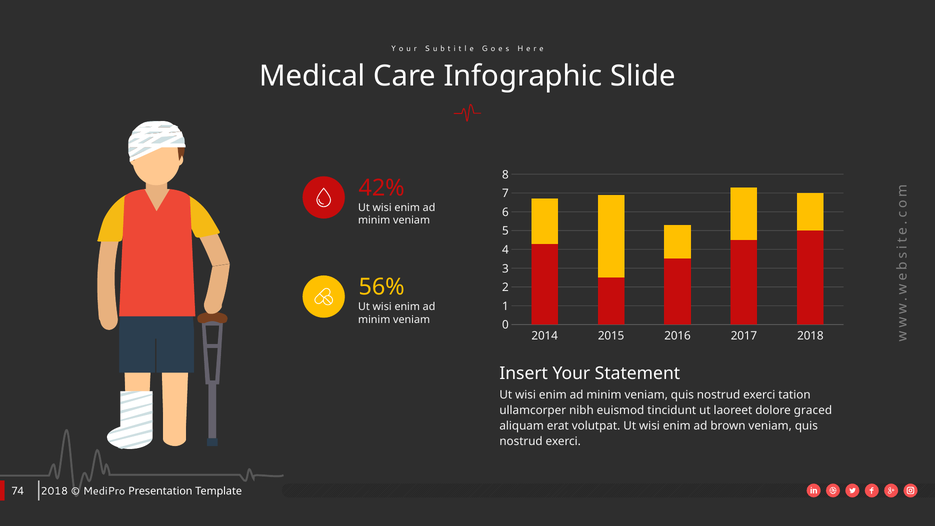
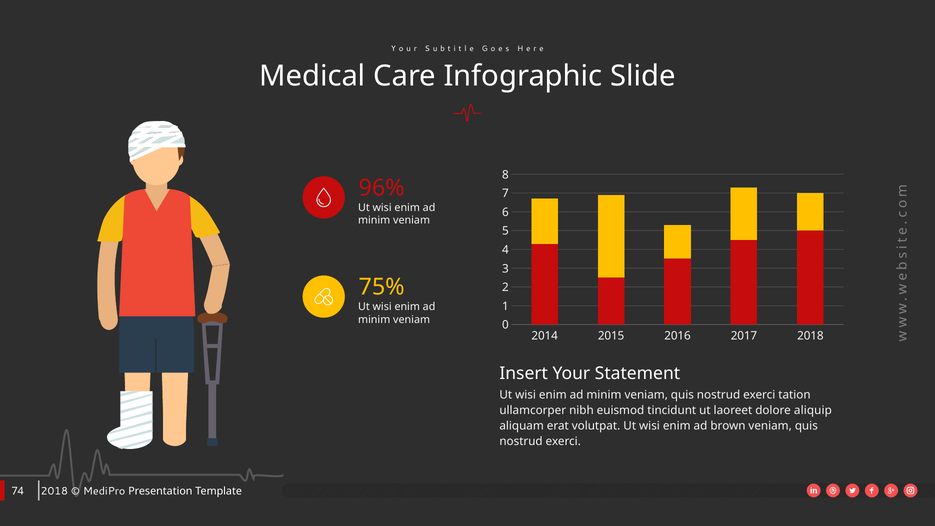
42%: 42% -> 96%
56%: 56% -> 75%
graced: graced -> aliquip
